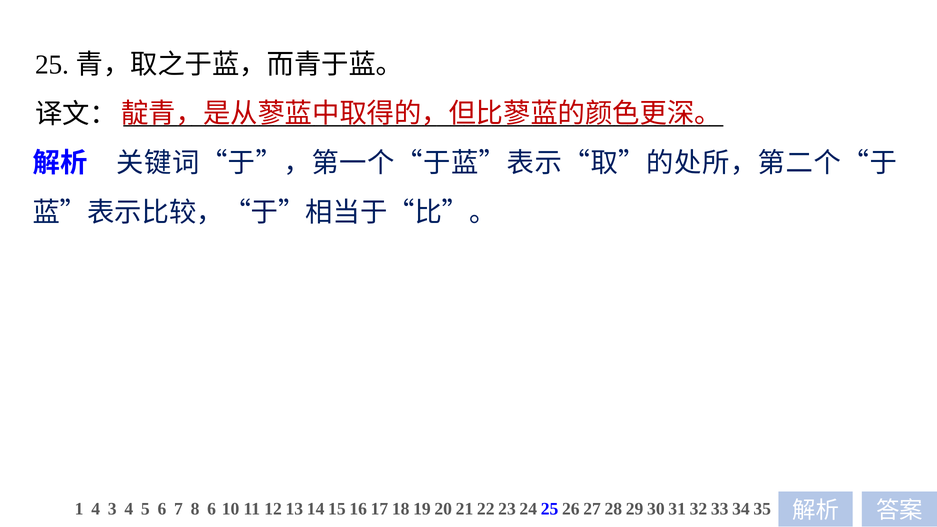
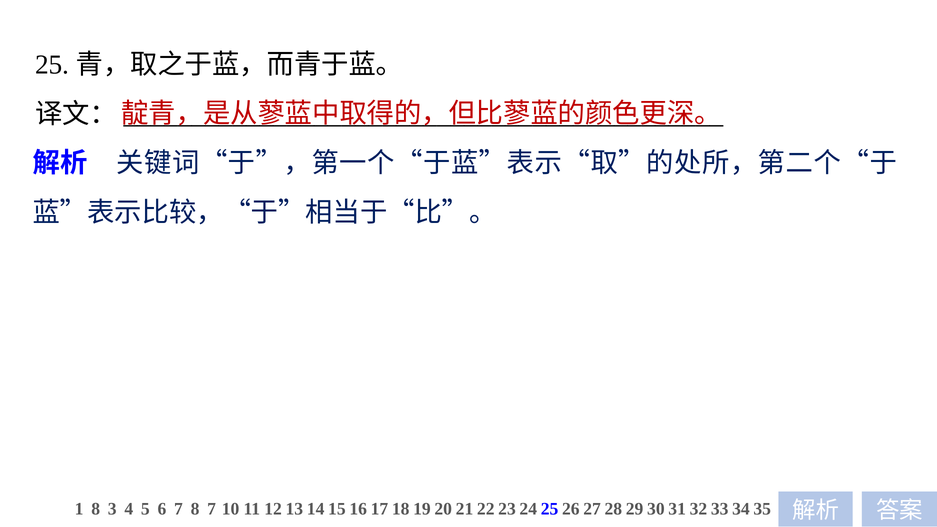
1 4: 4 -> 8
8 6: 6 -> 7
